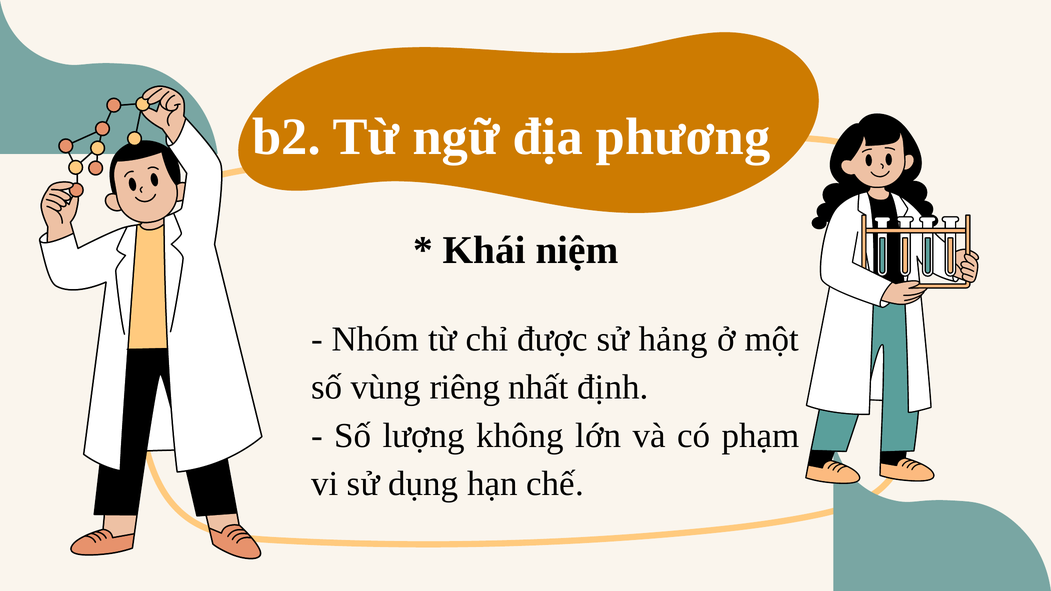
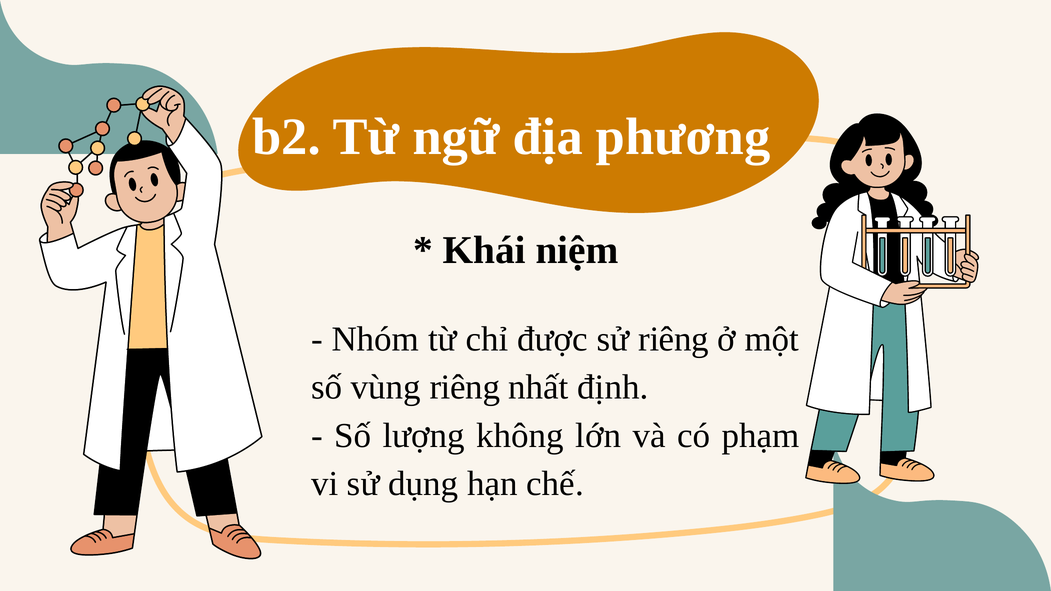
sử hảng: hảng -> riêng
